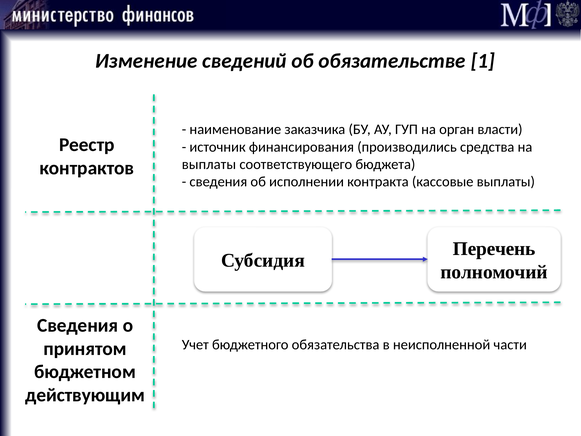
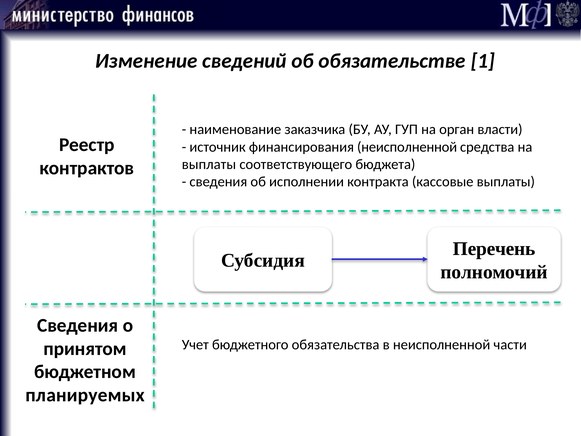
финансирования производились: производились -> неисполненной
действующим: действующим -> планируемых
